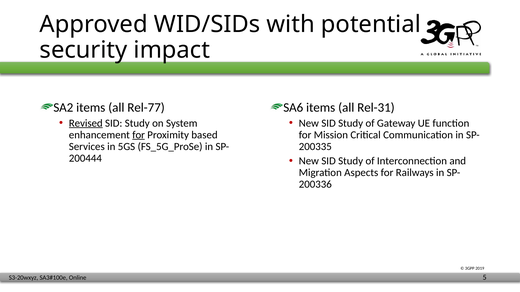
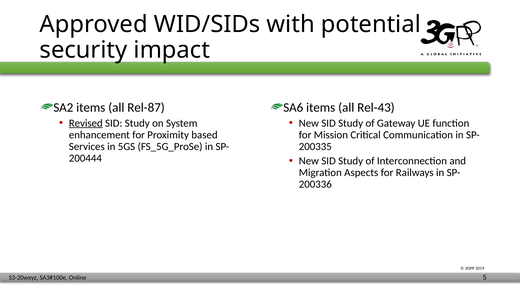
Rel-77: Rel-77 -> Rel-87
Rel-31: Rel-31 -> Rel-43
for at (139, 135) underline: present -> none
